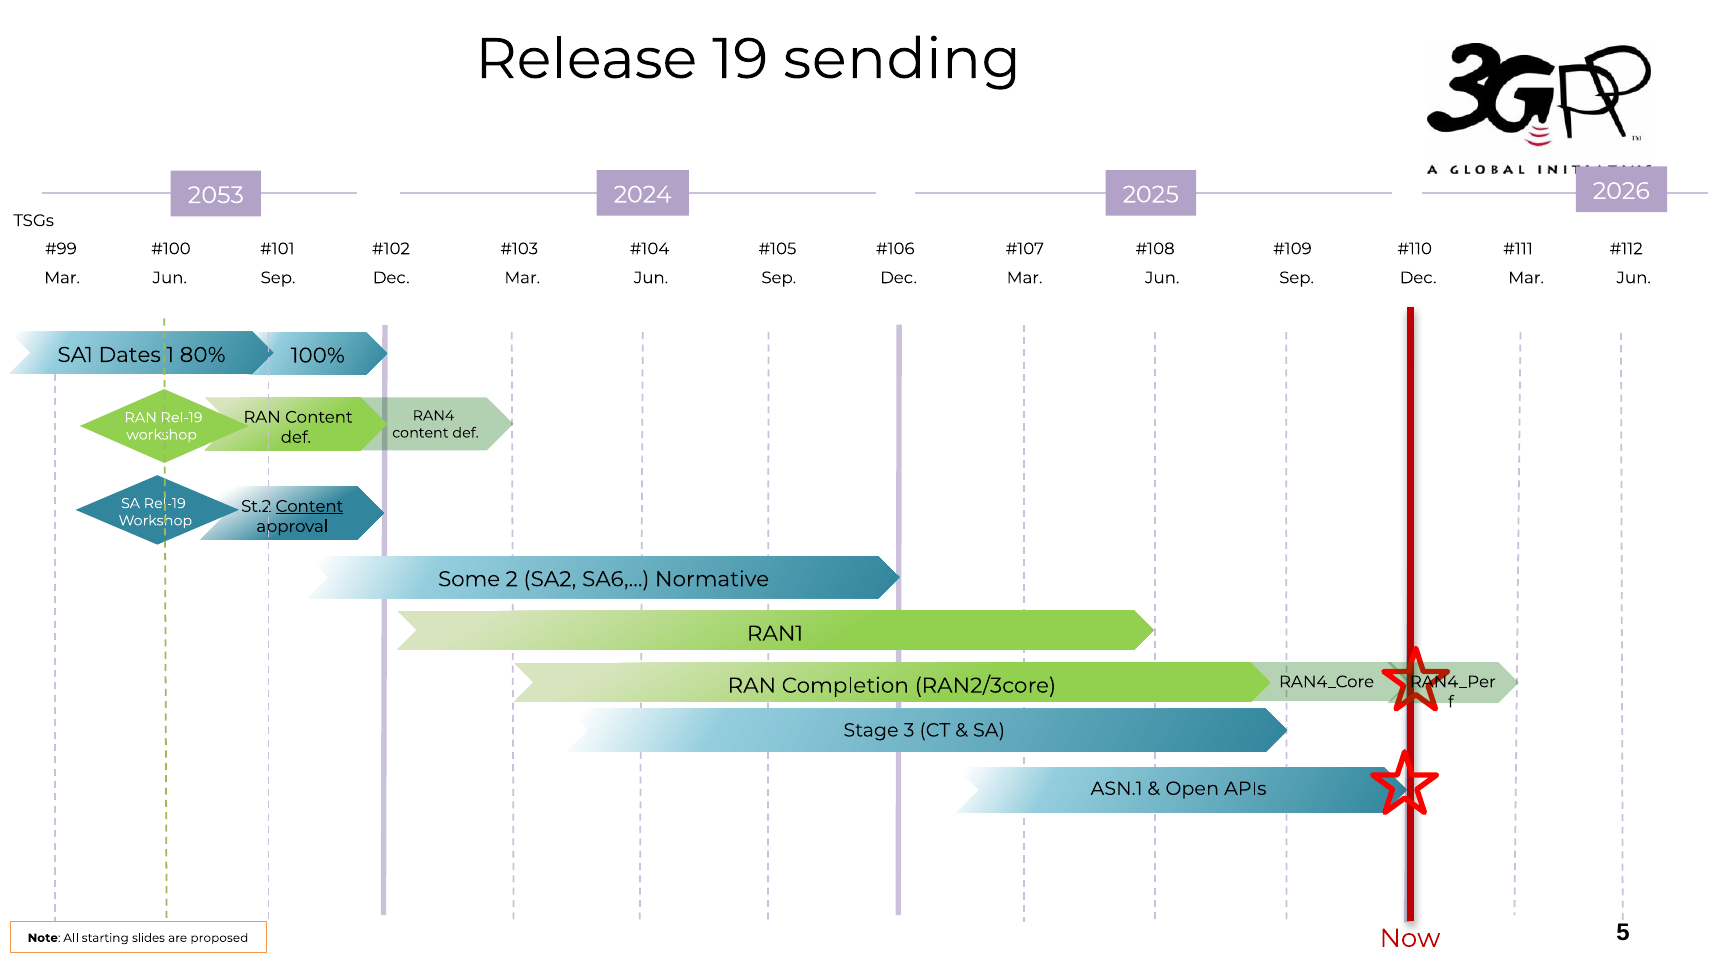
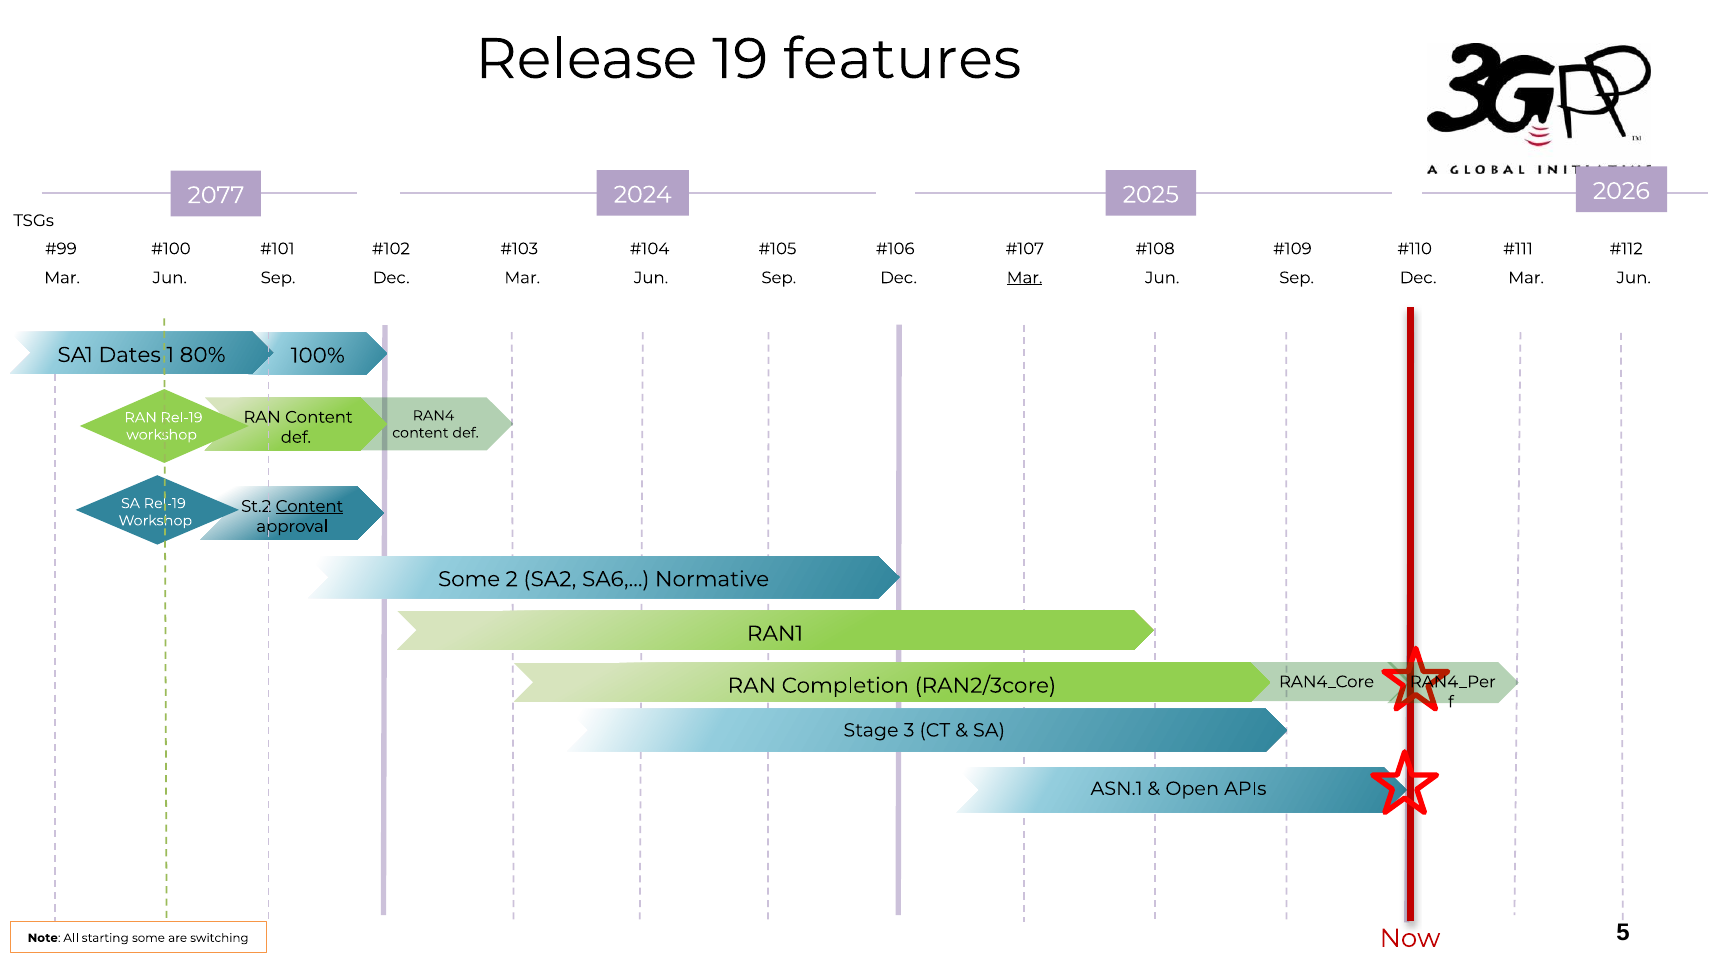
sending: sending -> features
2053: 2053 -> 2077
Mar at (1025, 278) underline: none -> present
starting slides: slides -> some
proposed: proposed -> switching
